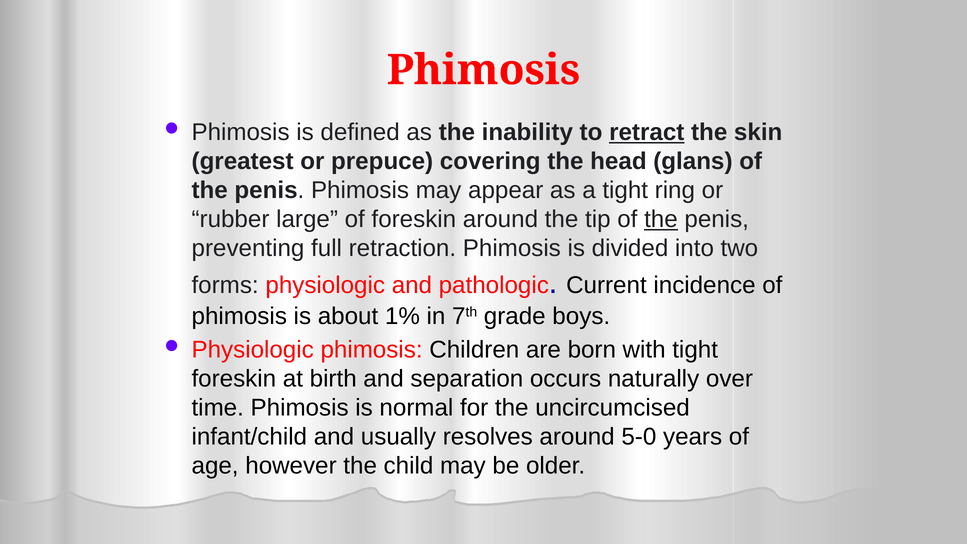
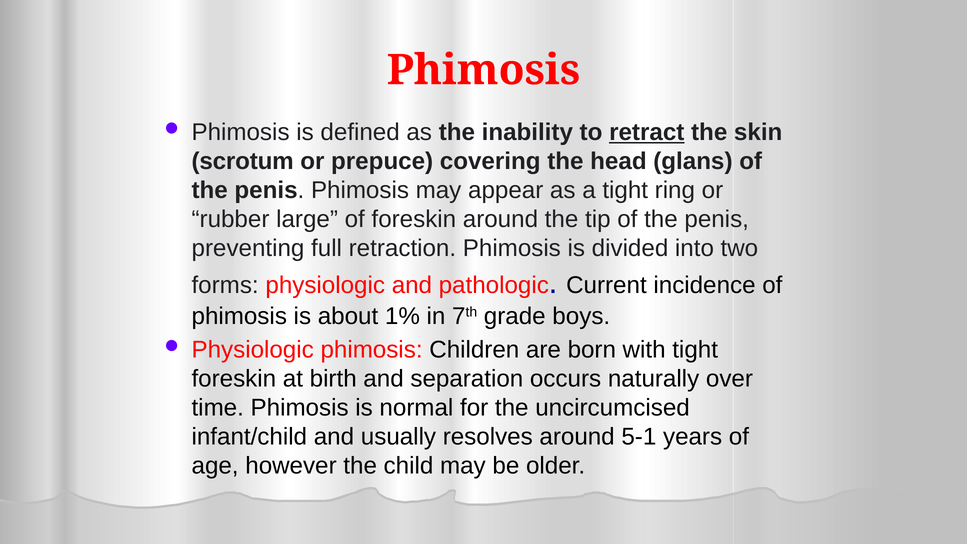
greatest: greatest -> scrotum
the at (661, 219) underline: present -> none
5-0: 5-0 -> 5-1
